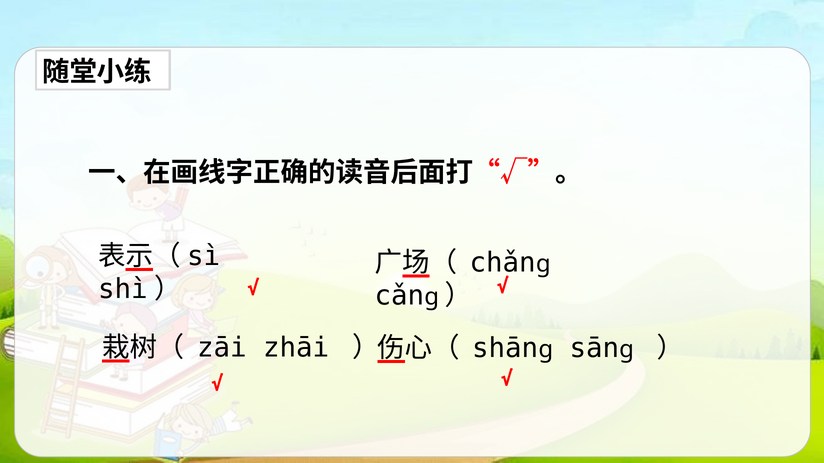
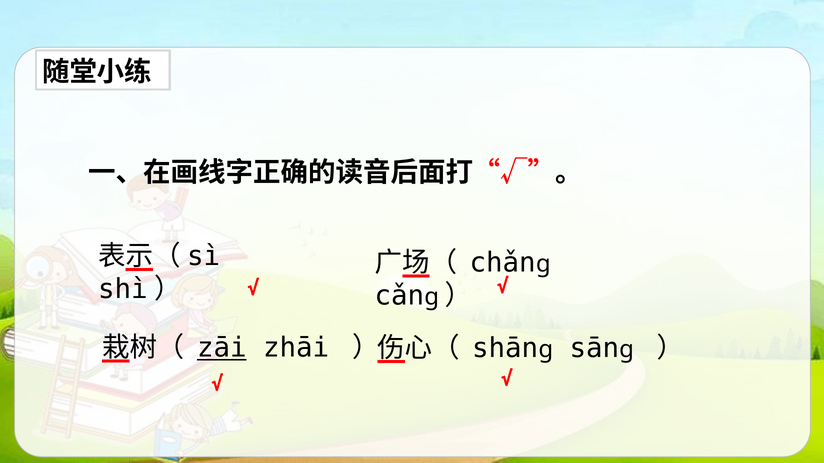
zāi underline: none -> present
